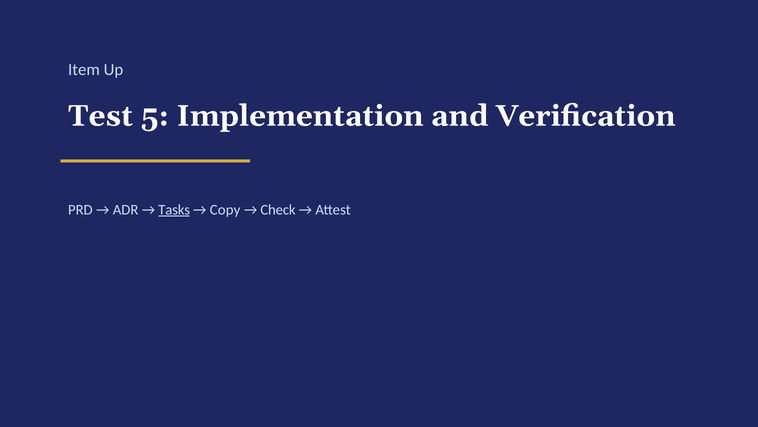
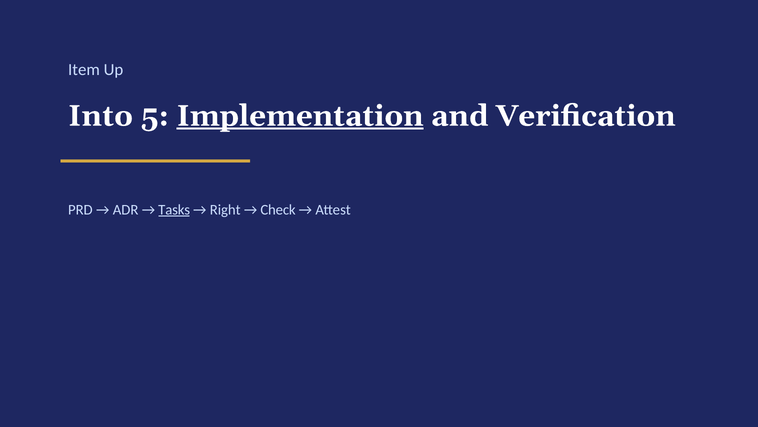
Test: Test -> Into
Implementation underline: none -> present
Copy: Copy -> Right
